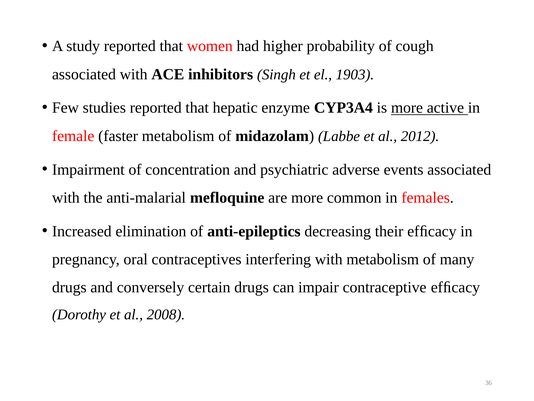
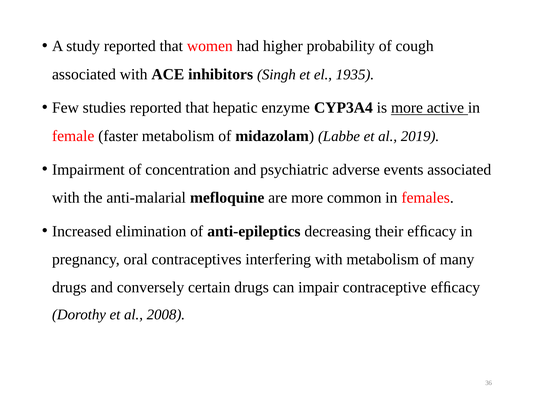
1903: 1903 -> 1935
2012: 2012 -> 2019
